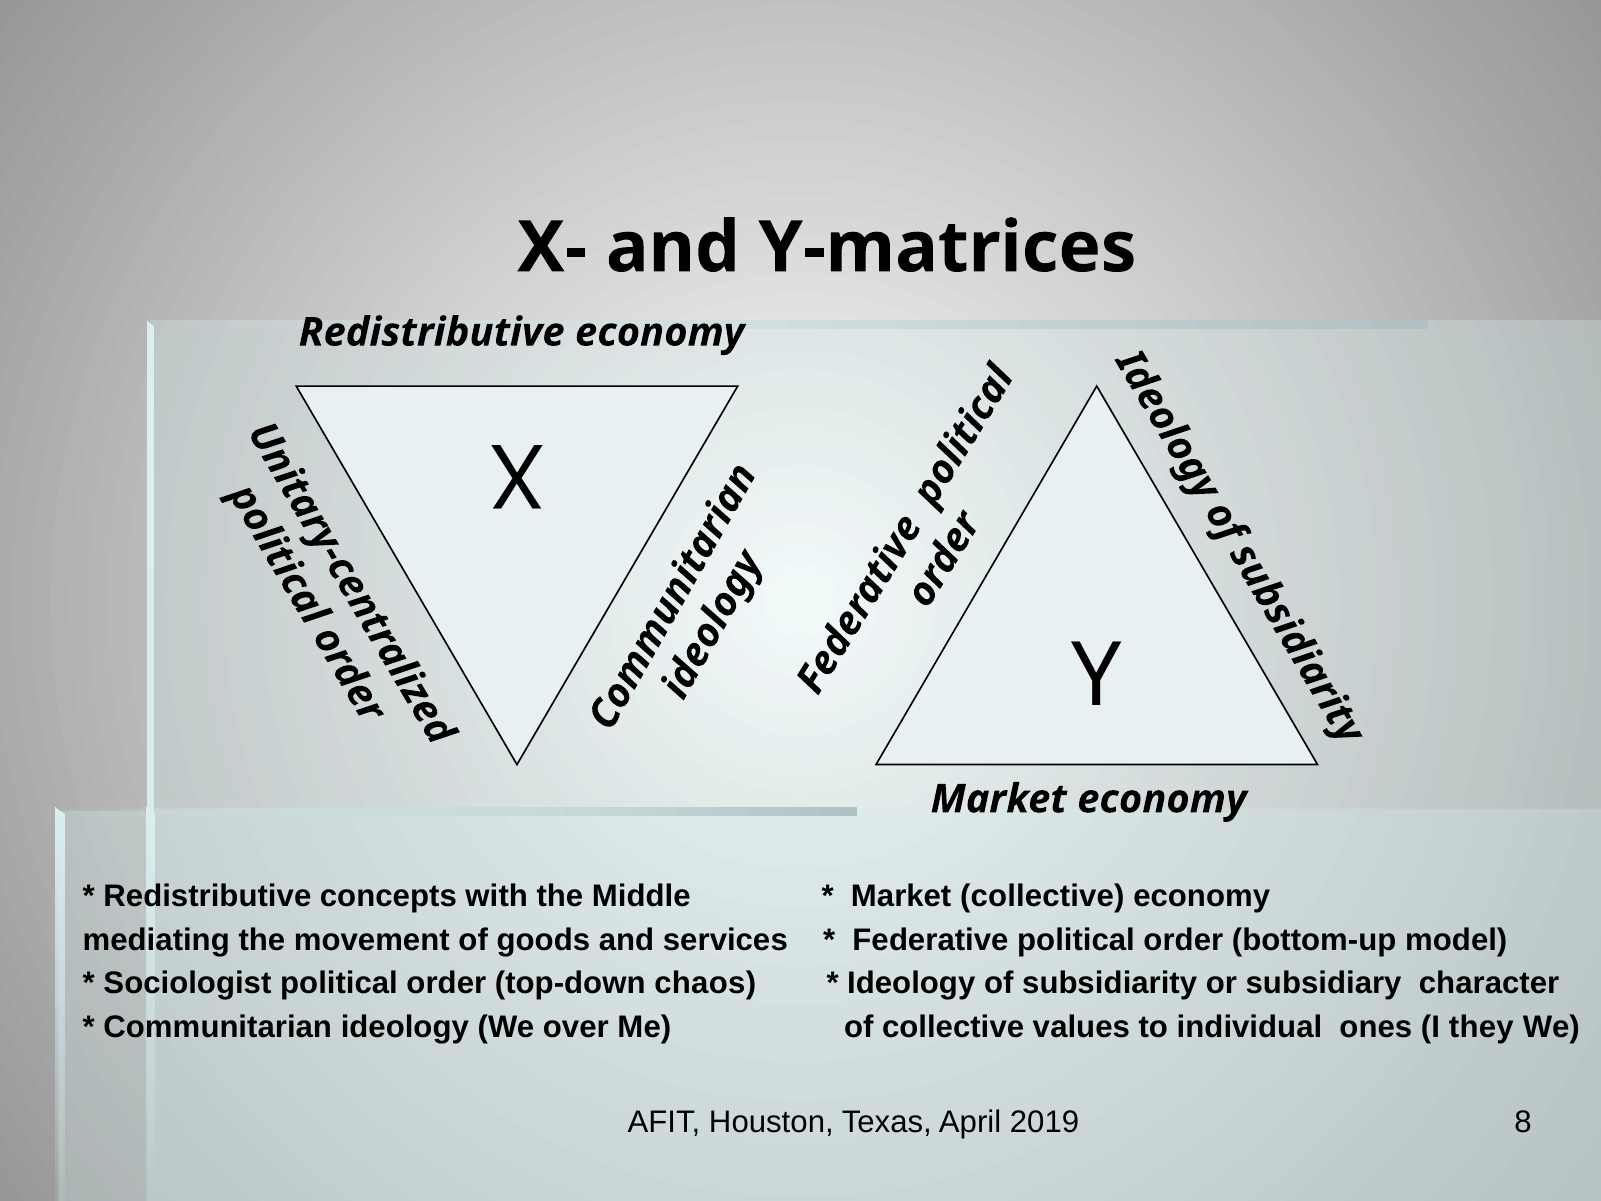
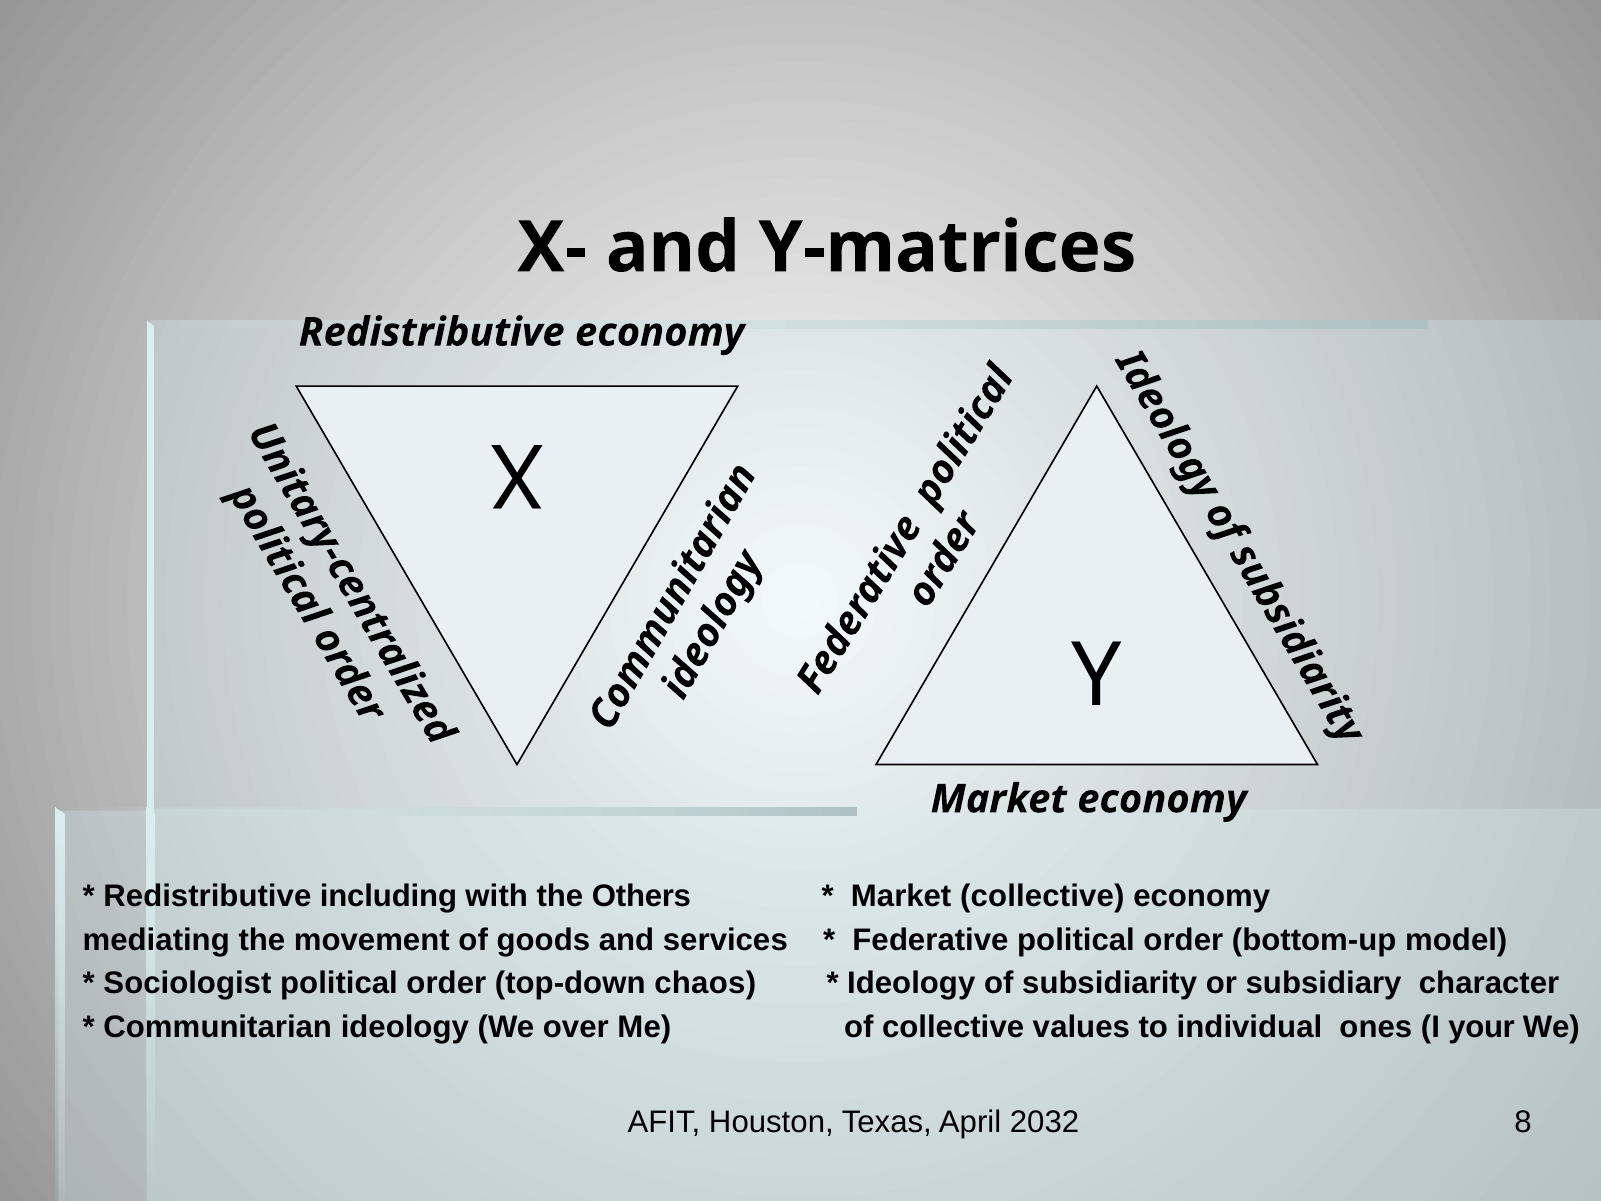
concepts: concepts -> including
Middle: Middle -> Others
they: they -> your
2019: 2019 -> 2032
